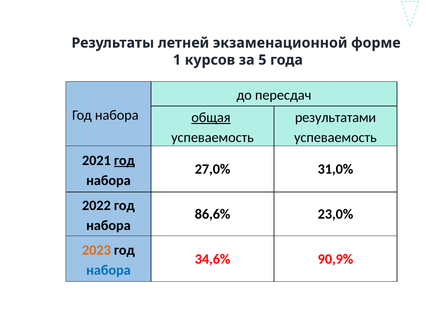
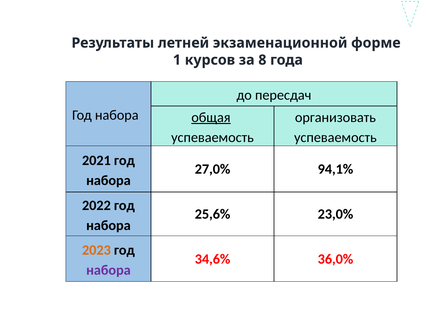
5: 5 -> 8
результатами: результатами -> организовать
год at (124, 160) underline: present -> none
31,0%: 31,0% -> 94,1%
86,6%: 86,6% -> 25,6%
90,9%: 90,9% -> 36,0%
набора at (108, 270) colour: blue -> purple
